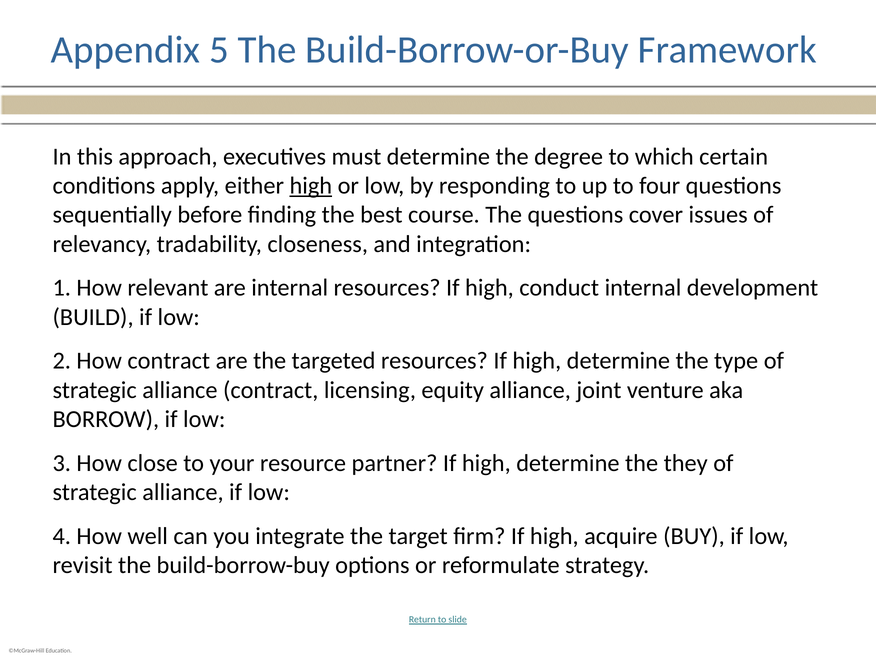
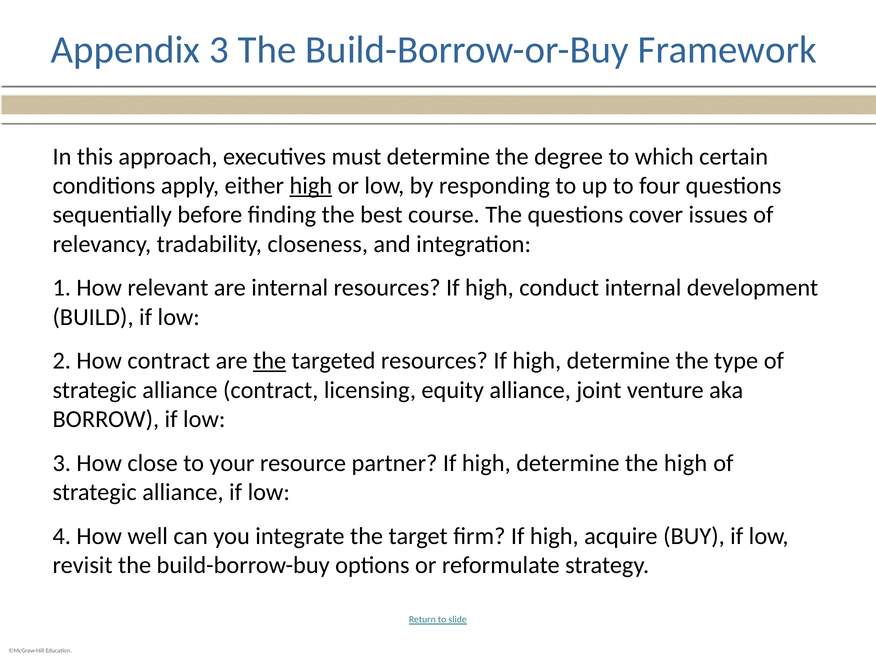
Appendix 5: 5 -> 3
the at (270, 361) underline: none -> present
the they: they -> high
